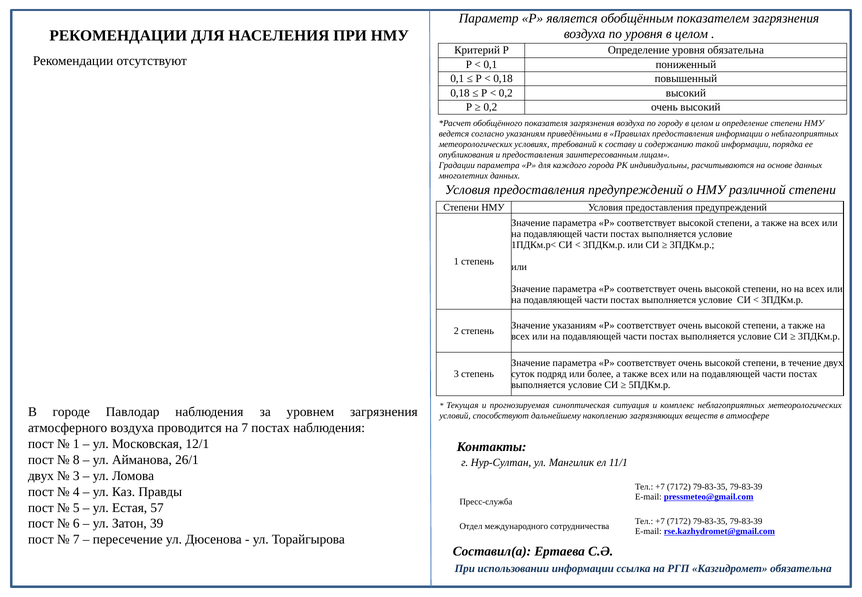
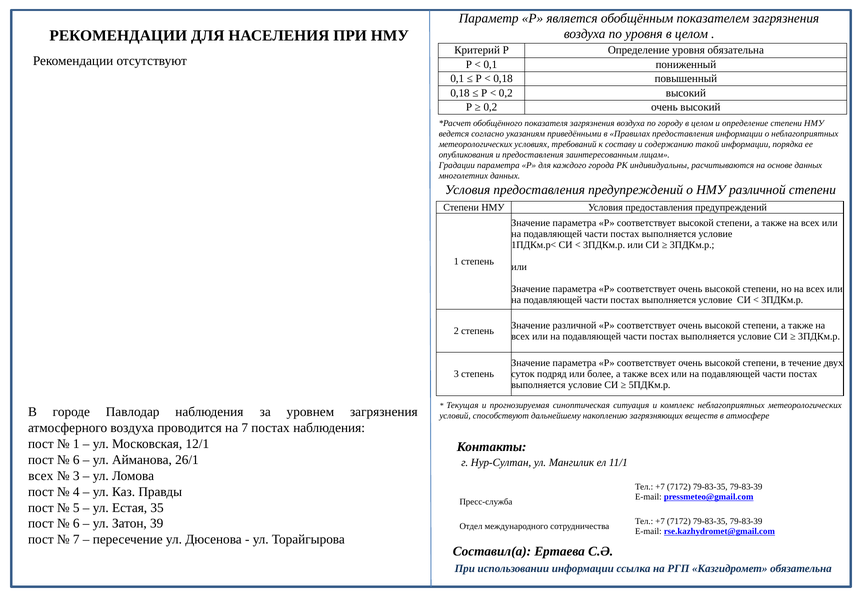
Значение указаниям: указаниям -> различной
8 at (76, 460): 8 -> 6
двух at (41, 476): двух -> всех
57: 57 -> 35
